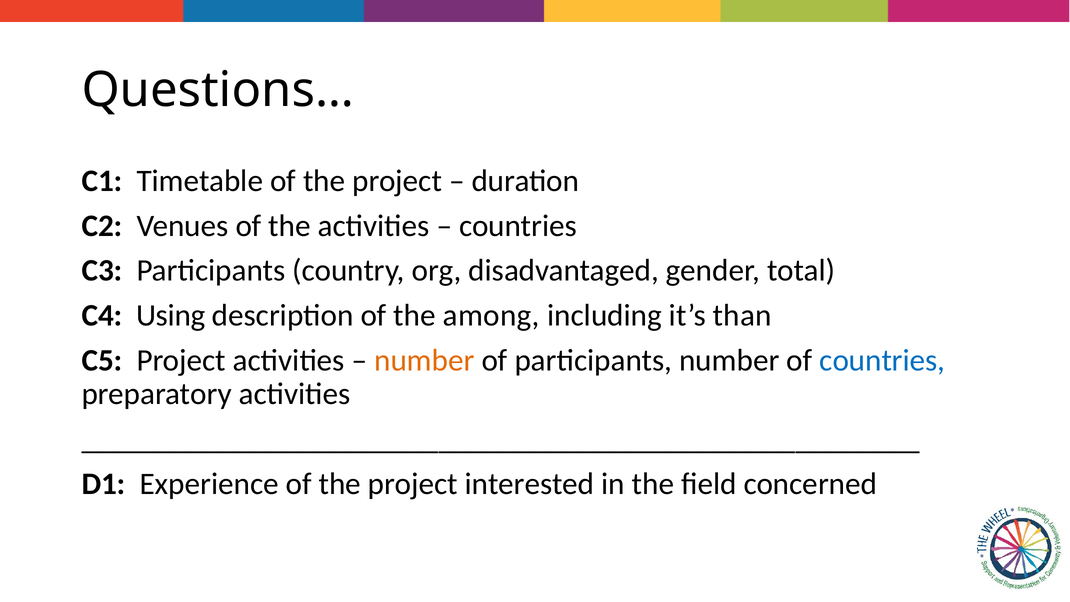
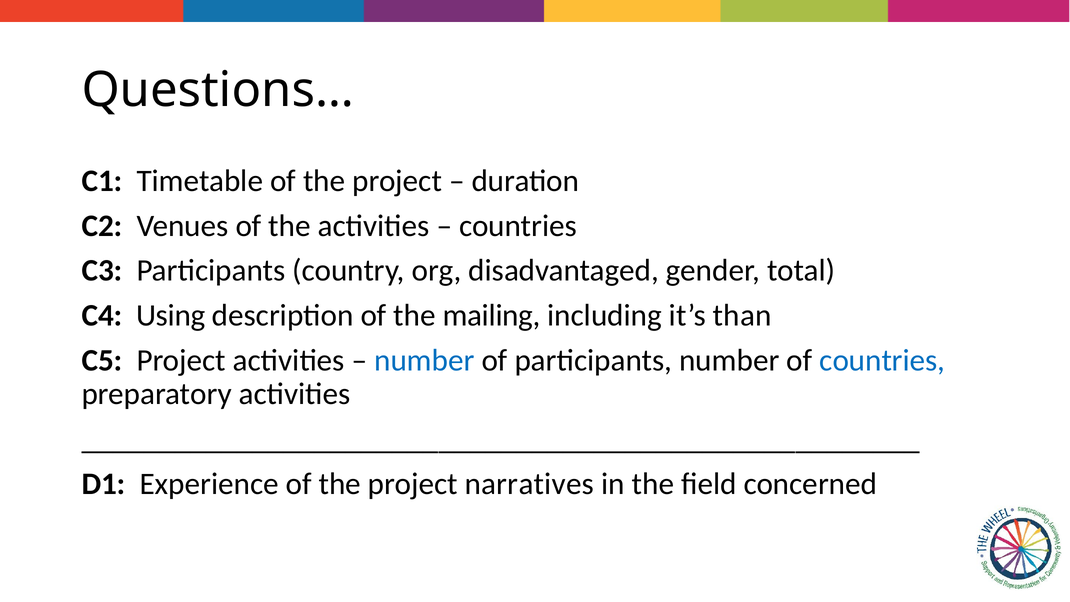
among: among -> mailing
number at (424, 360) colour: orange -> blue
interested: interested -> narratives
